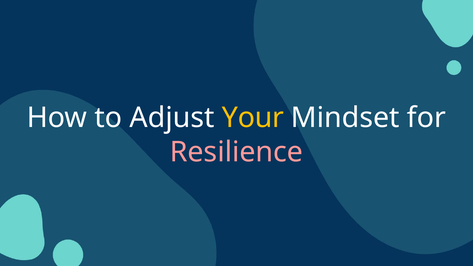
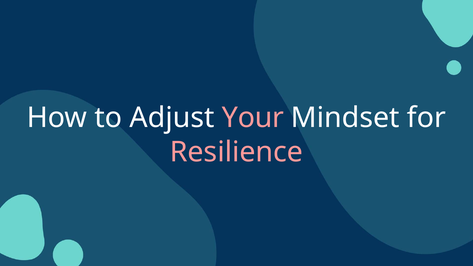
Your colour: yellow -> pink
